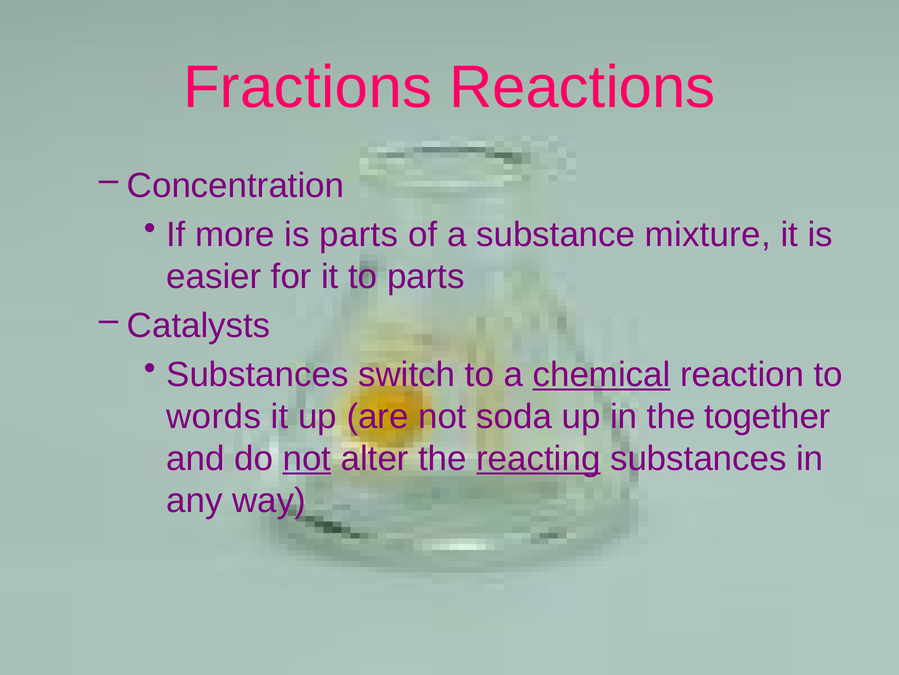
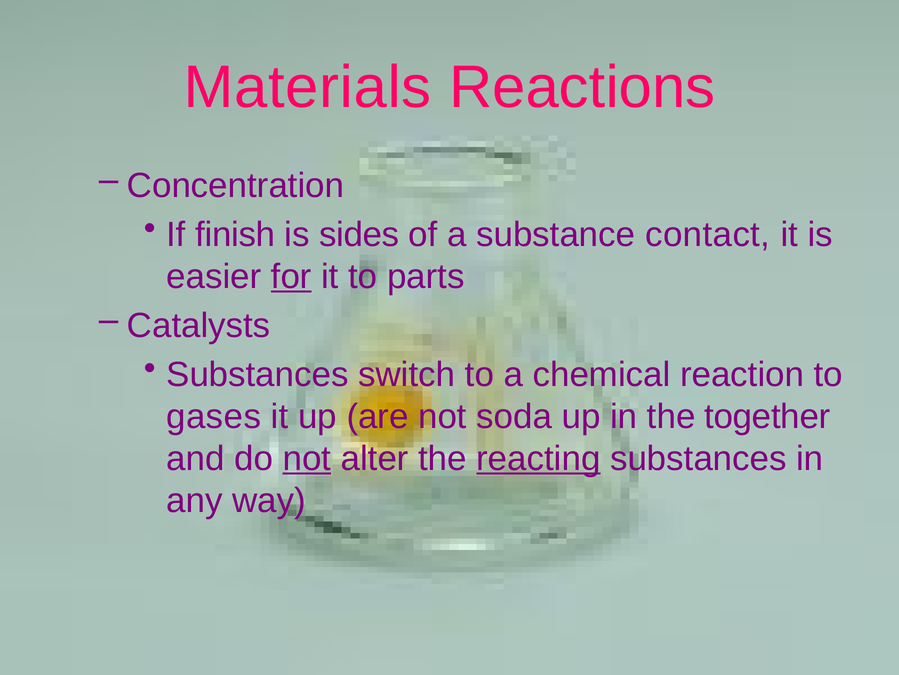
Fractions: Fractions -> Materials
more: more -> finish
is parts: parts -> sides
mixture: mixture -> contact
for underline: none -> present
chemical underline: present -> none
words: words -> gases
